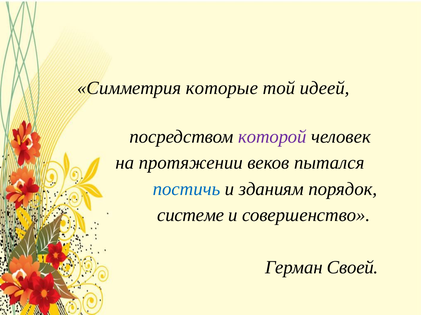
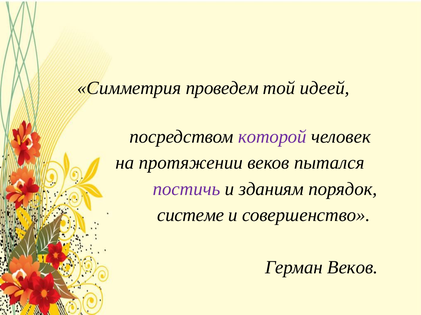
которые: которые -> проведем
постичь colour: blue -> purple
Герман Своей: Своей -> Веков
